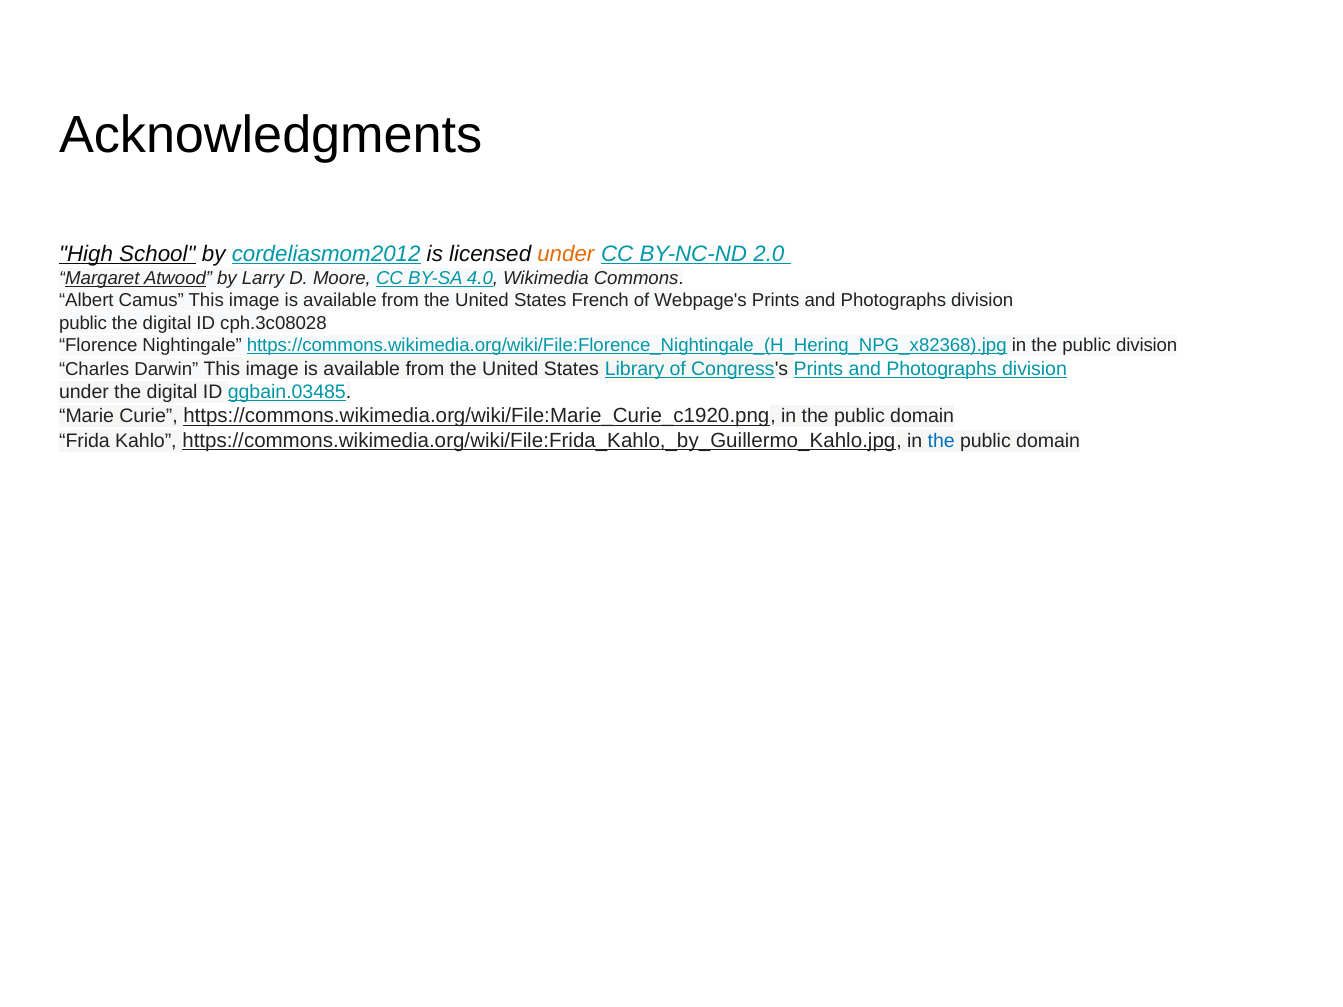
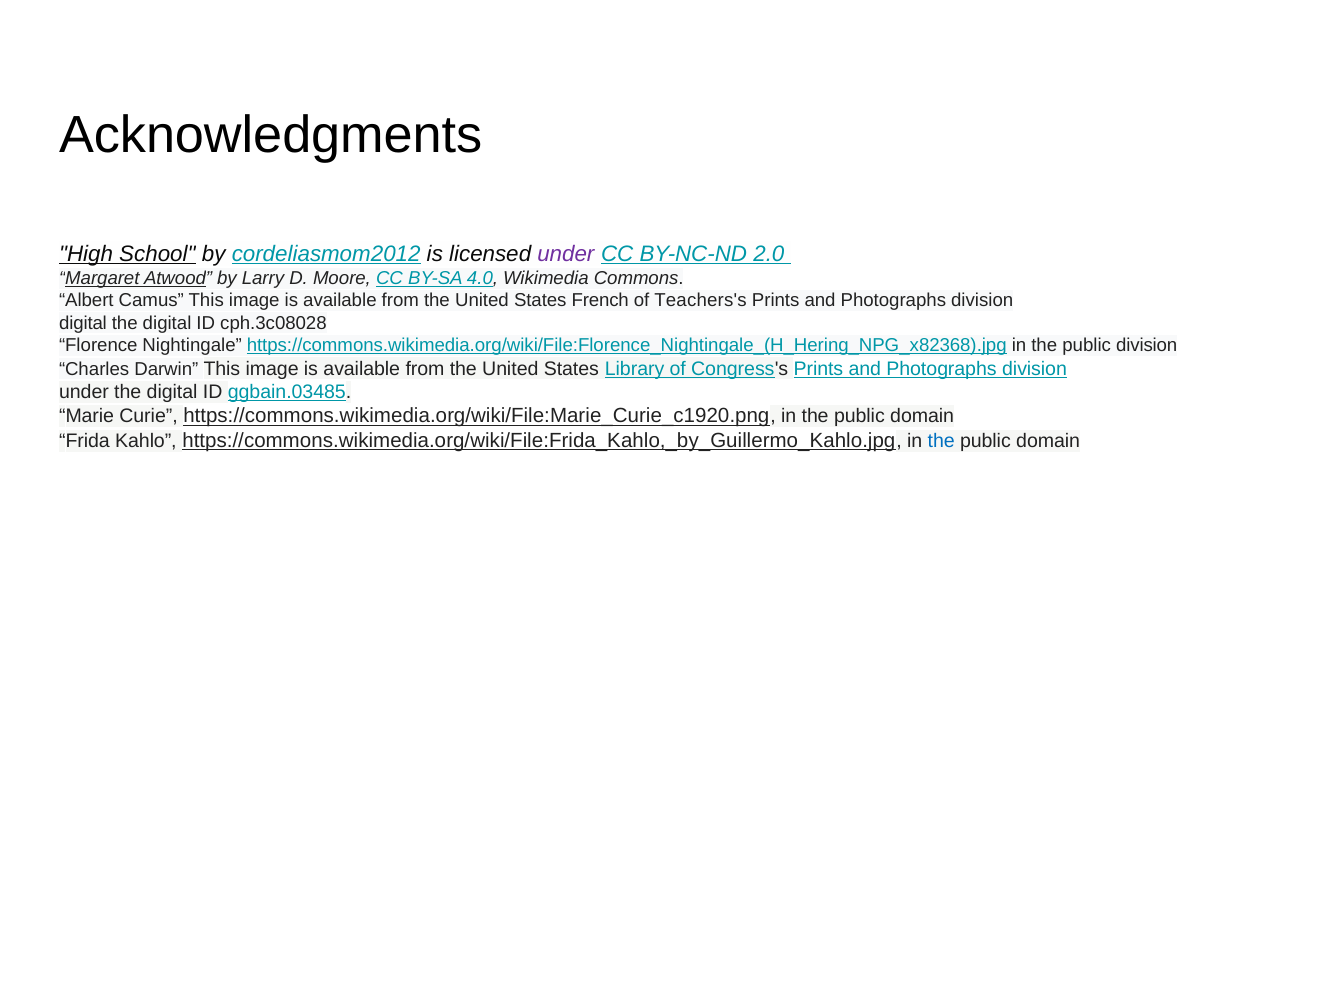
under at (566, 254) colour: orange -> purple
Webpage's: Webpage's -> Teachers's
public at (83, 323): public -> digital
